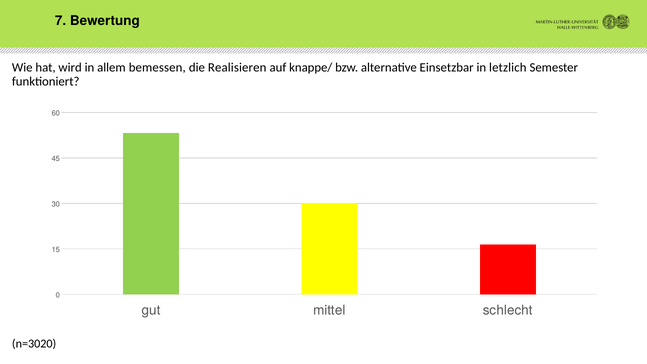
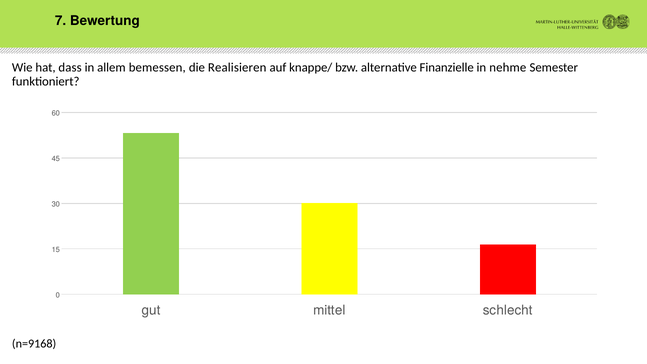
wird: wird -> dass
Einsetzbar: Einsetzbar -> Finanzielle
letzlich: letzlich -> nehme
n=3020: n=3020 -> n=9168
